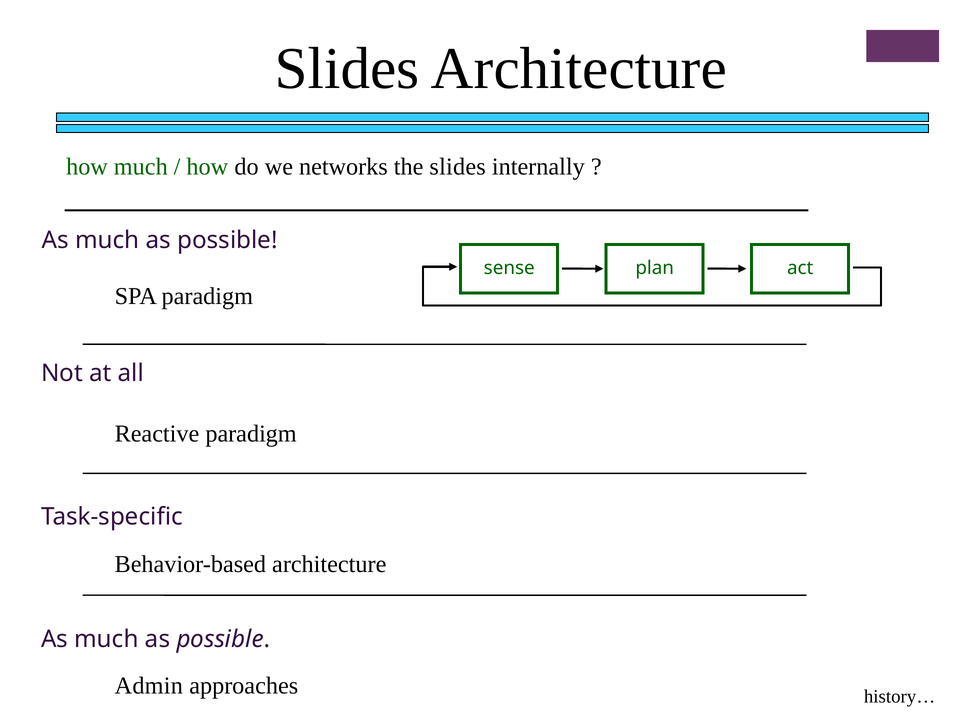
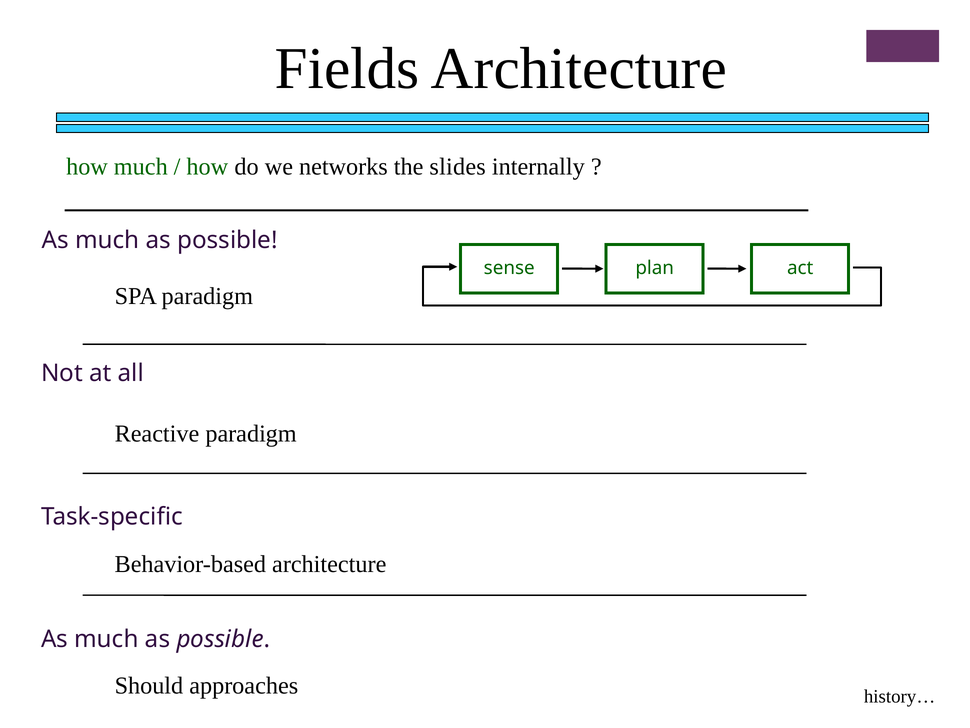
Slides at (347, 69): Slides -> Fields
Admin: Admin -> Should
